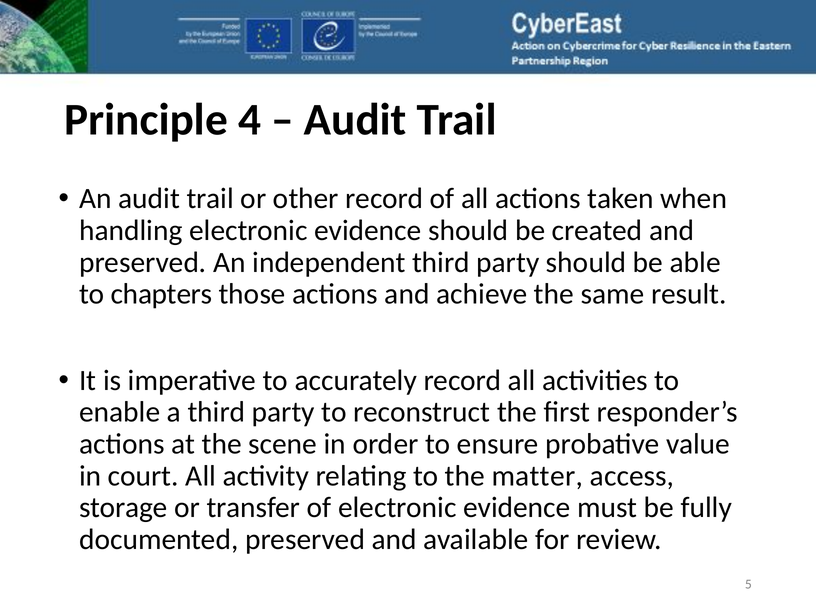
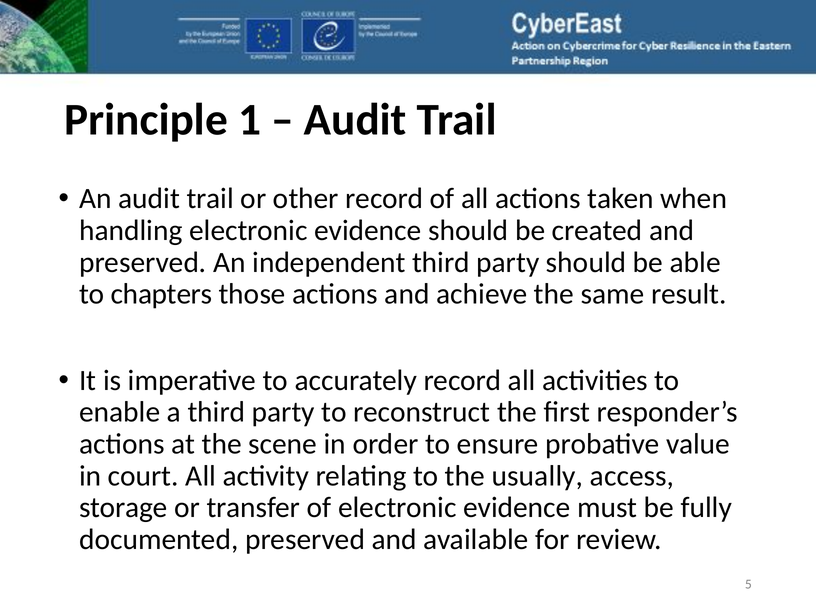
4: 4 -> 1
matter: matter -> usually
